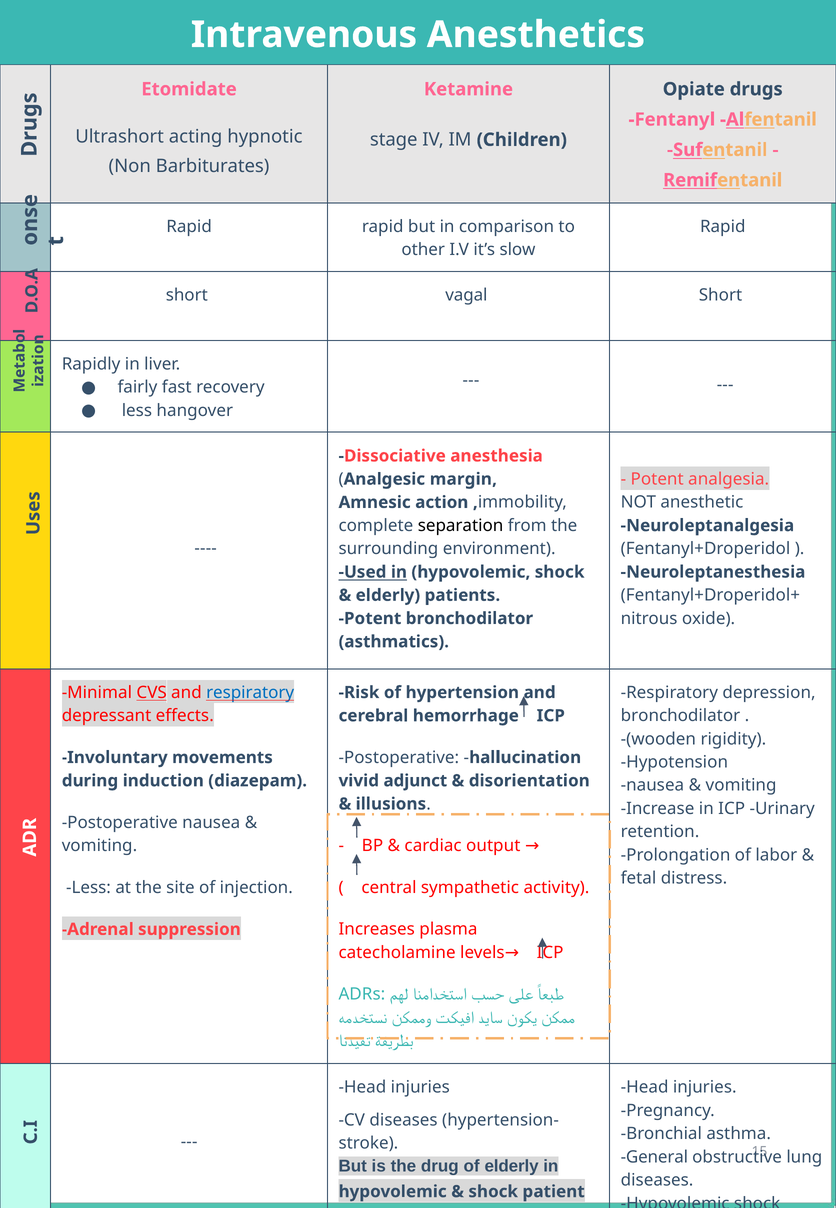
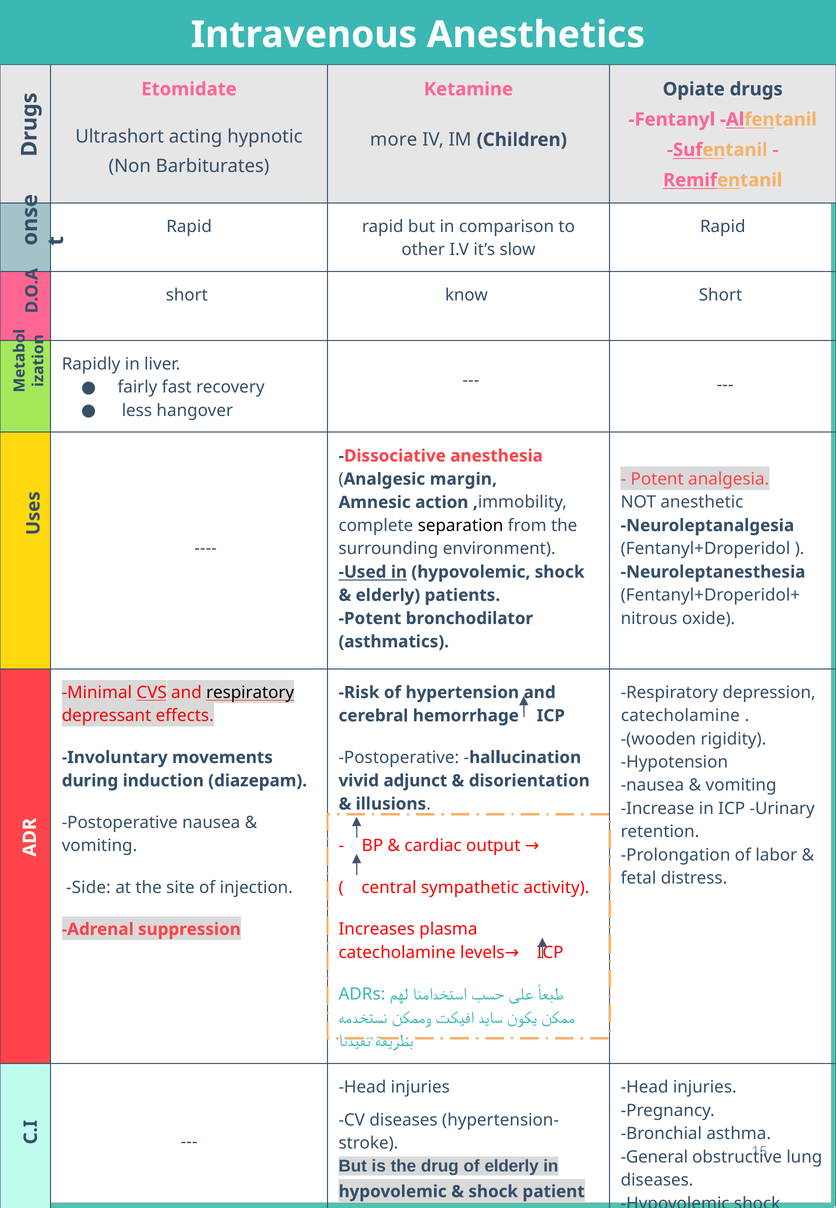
stage: stage -> more
vagal: vagal -> know
respiratory at (250, 692) colour: blue -> black
bronchodilator at (680, 715): bronchodilator -> catecholamine
Less at (88, 887): Less -> Side
